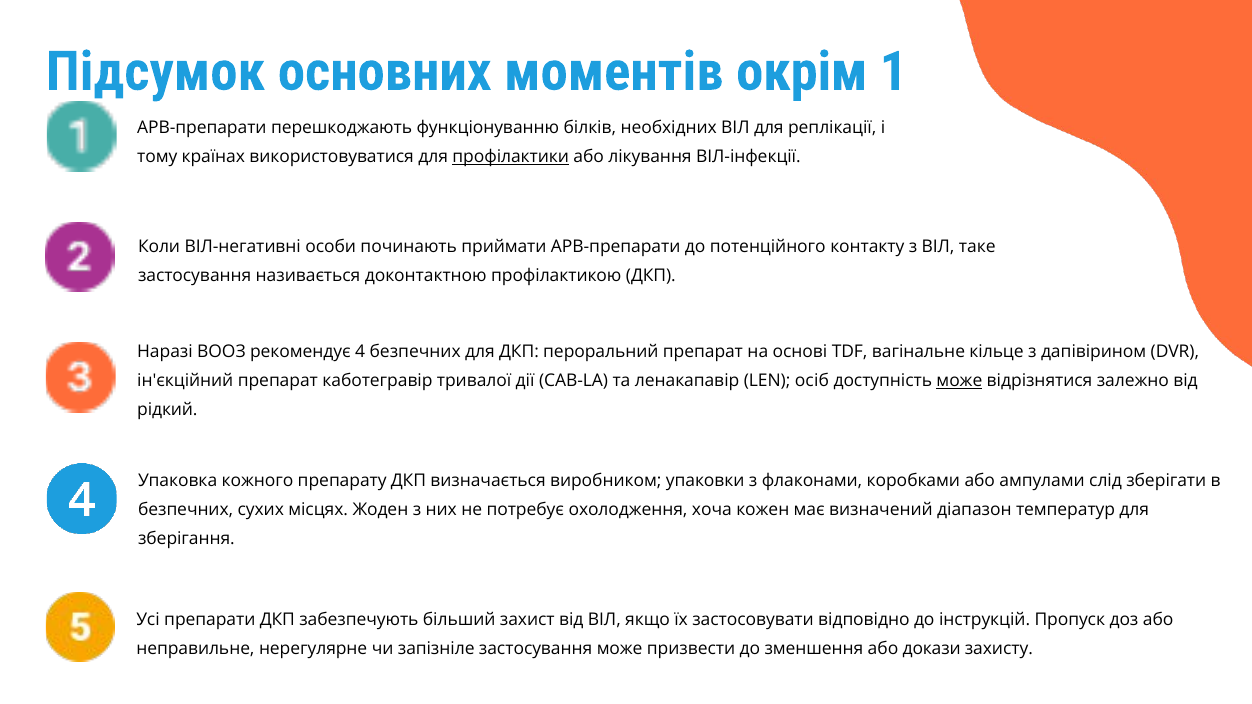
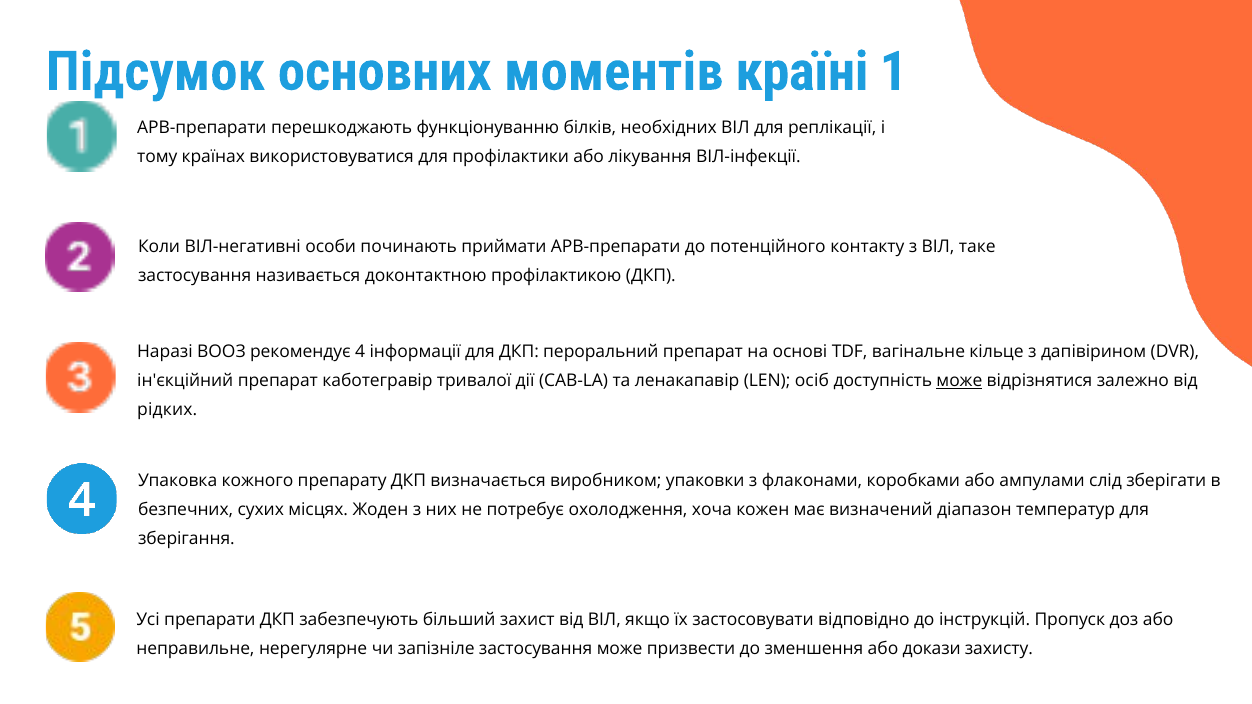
окрім: окрім -> країні
профілактики underline: present -> none
4 безпечних: безпечних -> інформації
рідкий: рідкий -> рідких
